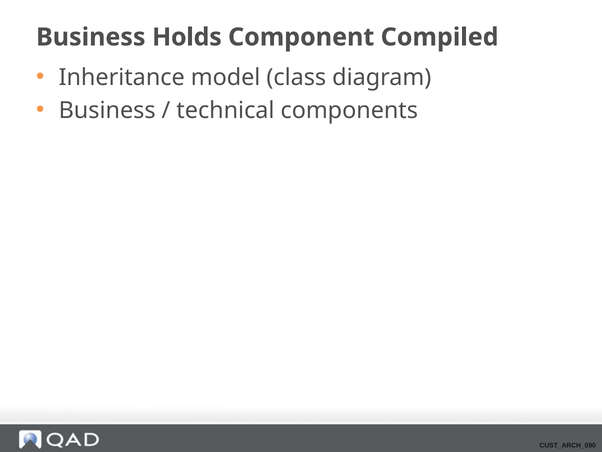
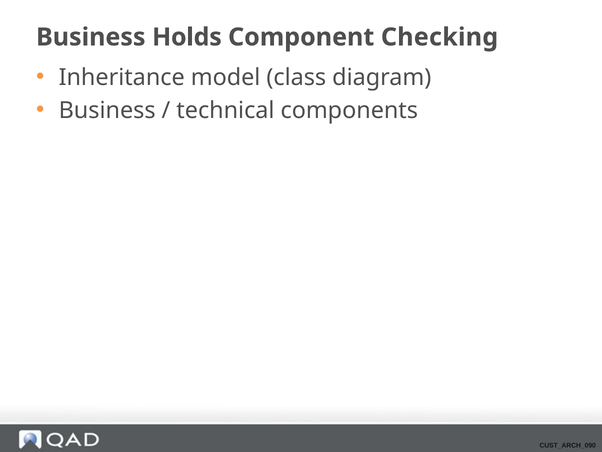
Compiled: Compiled -> Checking
